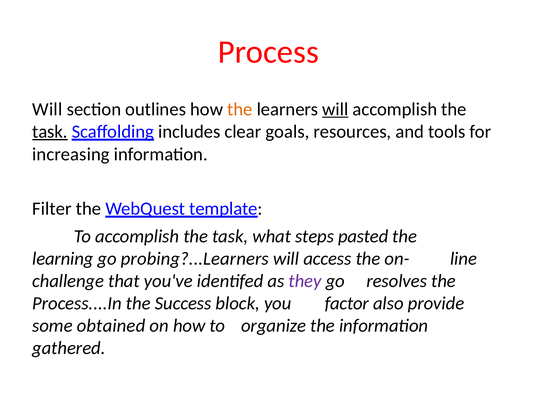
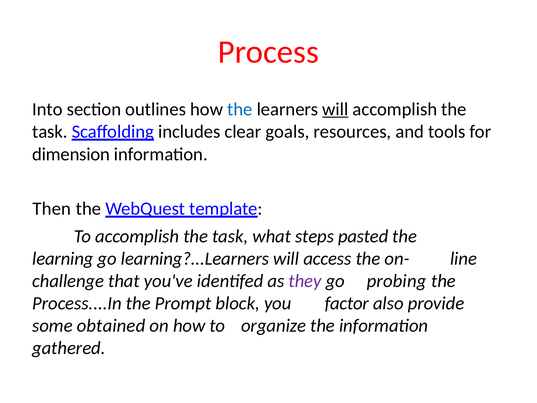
Will at (47, 109): Will -> Into
the at (240, 109) colour: orange -> blue
task at (50, 132) underline: present -> none
increasing: increasing -> dimension
Filter: Filter -> Then
probing?...Learners: probing?...Learners -> learning?...Learners
resolves: resolves -> probing
Success: Success -> Prompt
